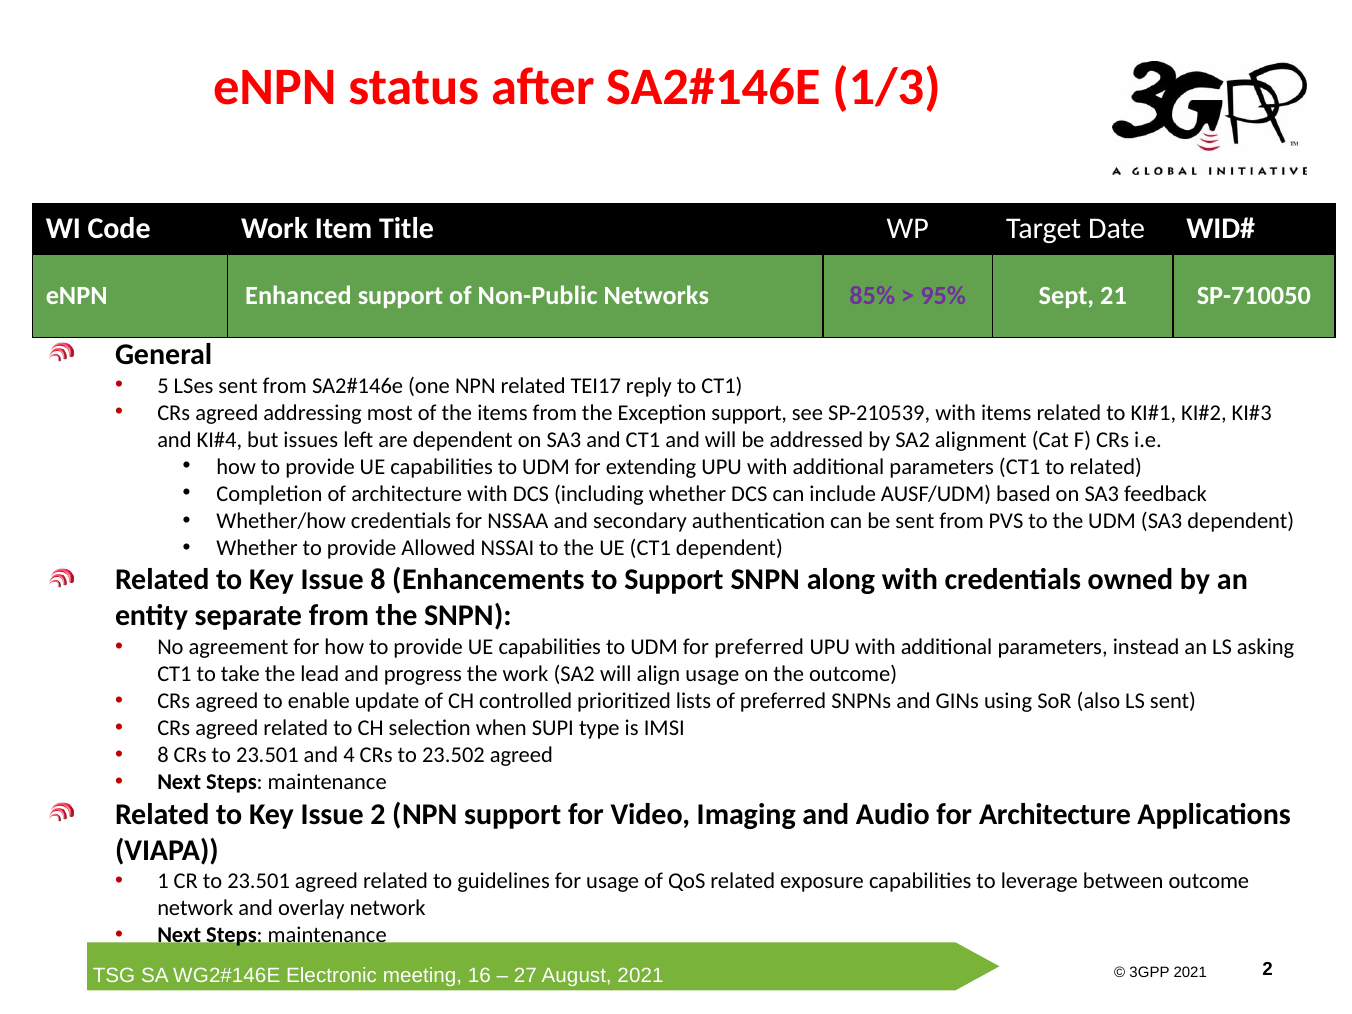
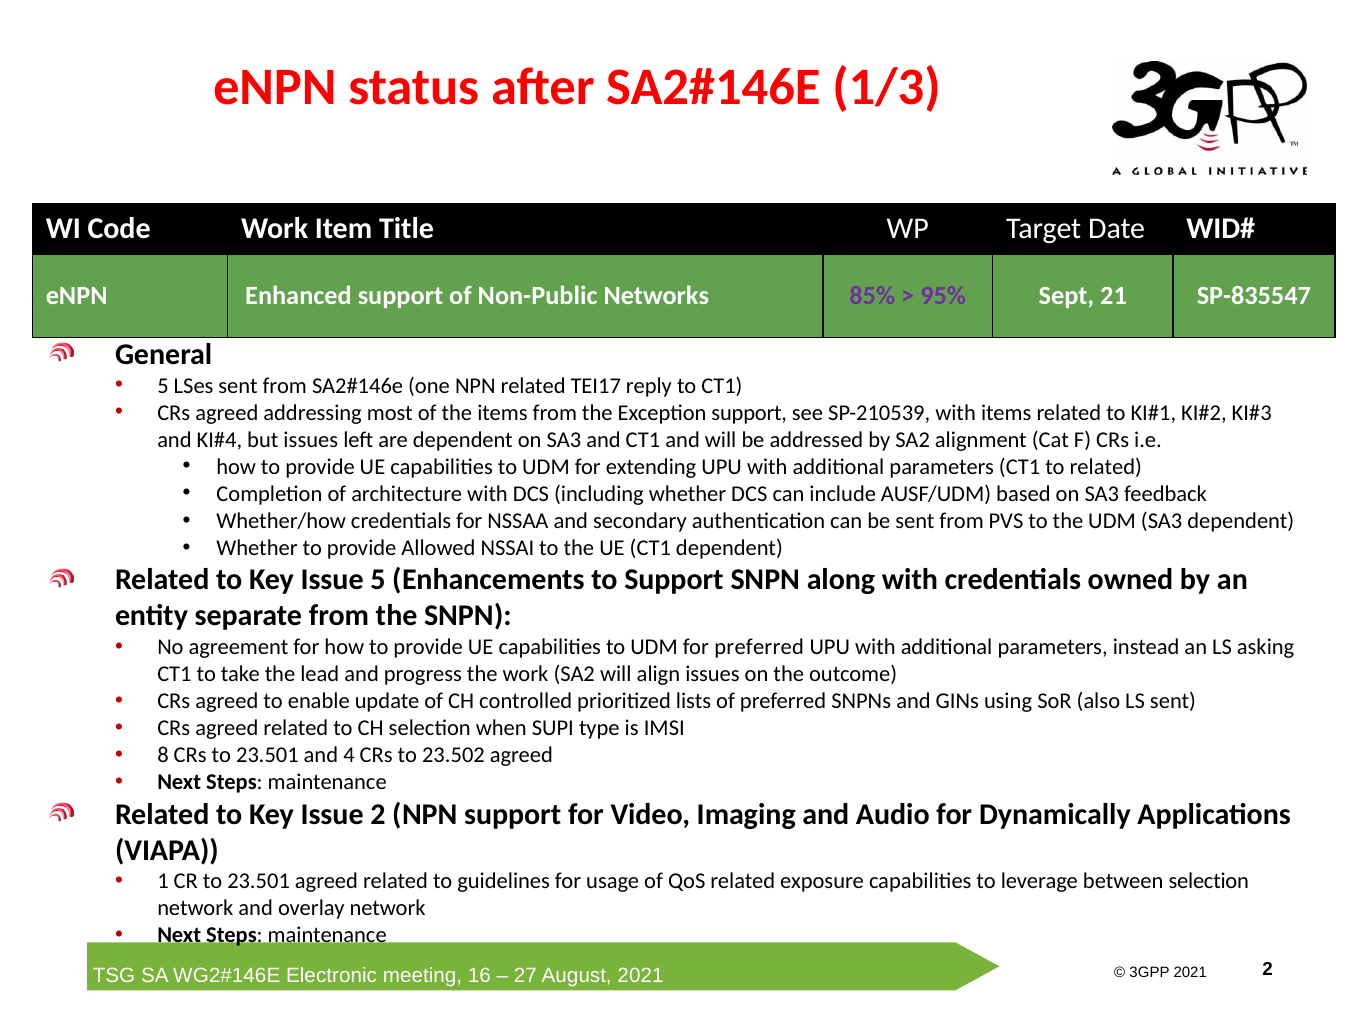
SP-710050: SP-710050 -> SP-835547
Issue 8: 8 -> 5
align usage: usage -> issues
for Architecture: Architecture -> Dynamically
between outcome: outcome -> selection
